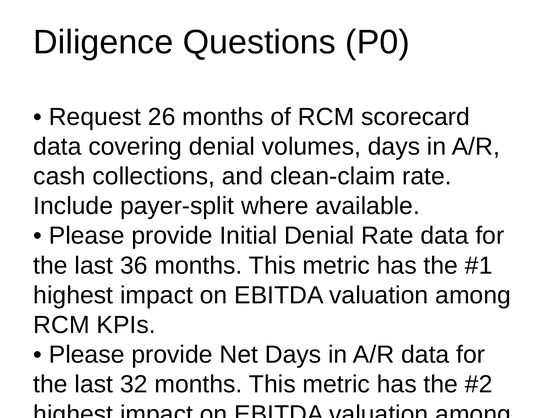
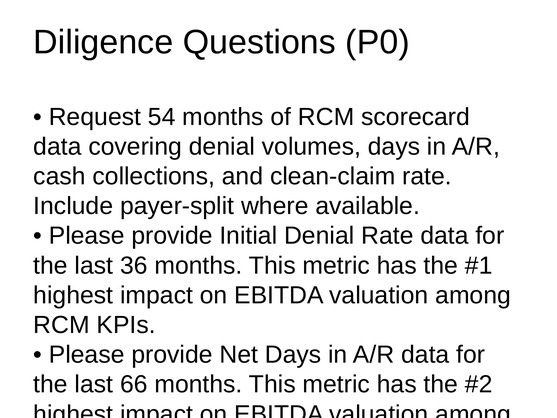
26: 26 -> 54
32: 32 -> 66
